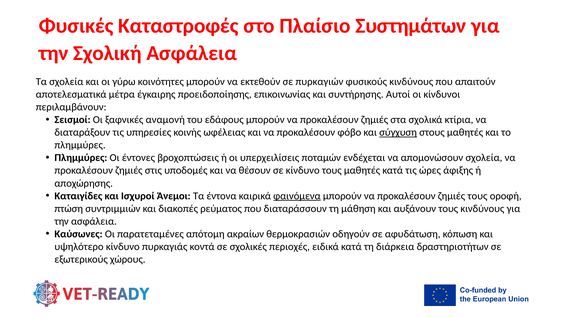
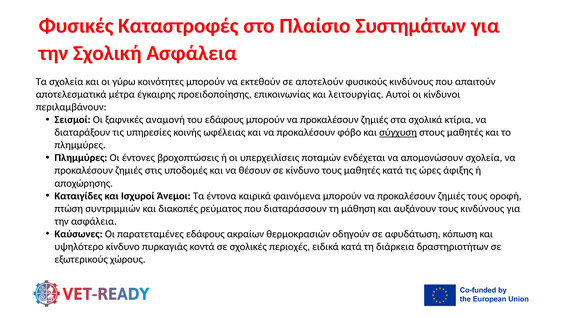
πυρκαγιών: πυρκαγιών -> αποτελούν
συντήρησης: συντήρησης -> λειτουργίας
φαινόμενα underline: present -> none
παρατεταμένες απότομη: απότομη -> εδάφους
